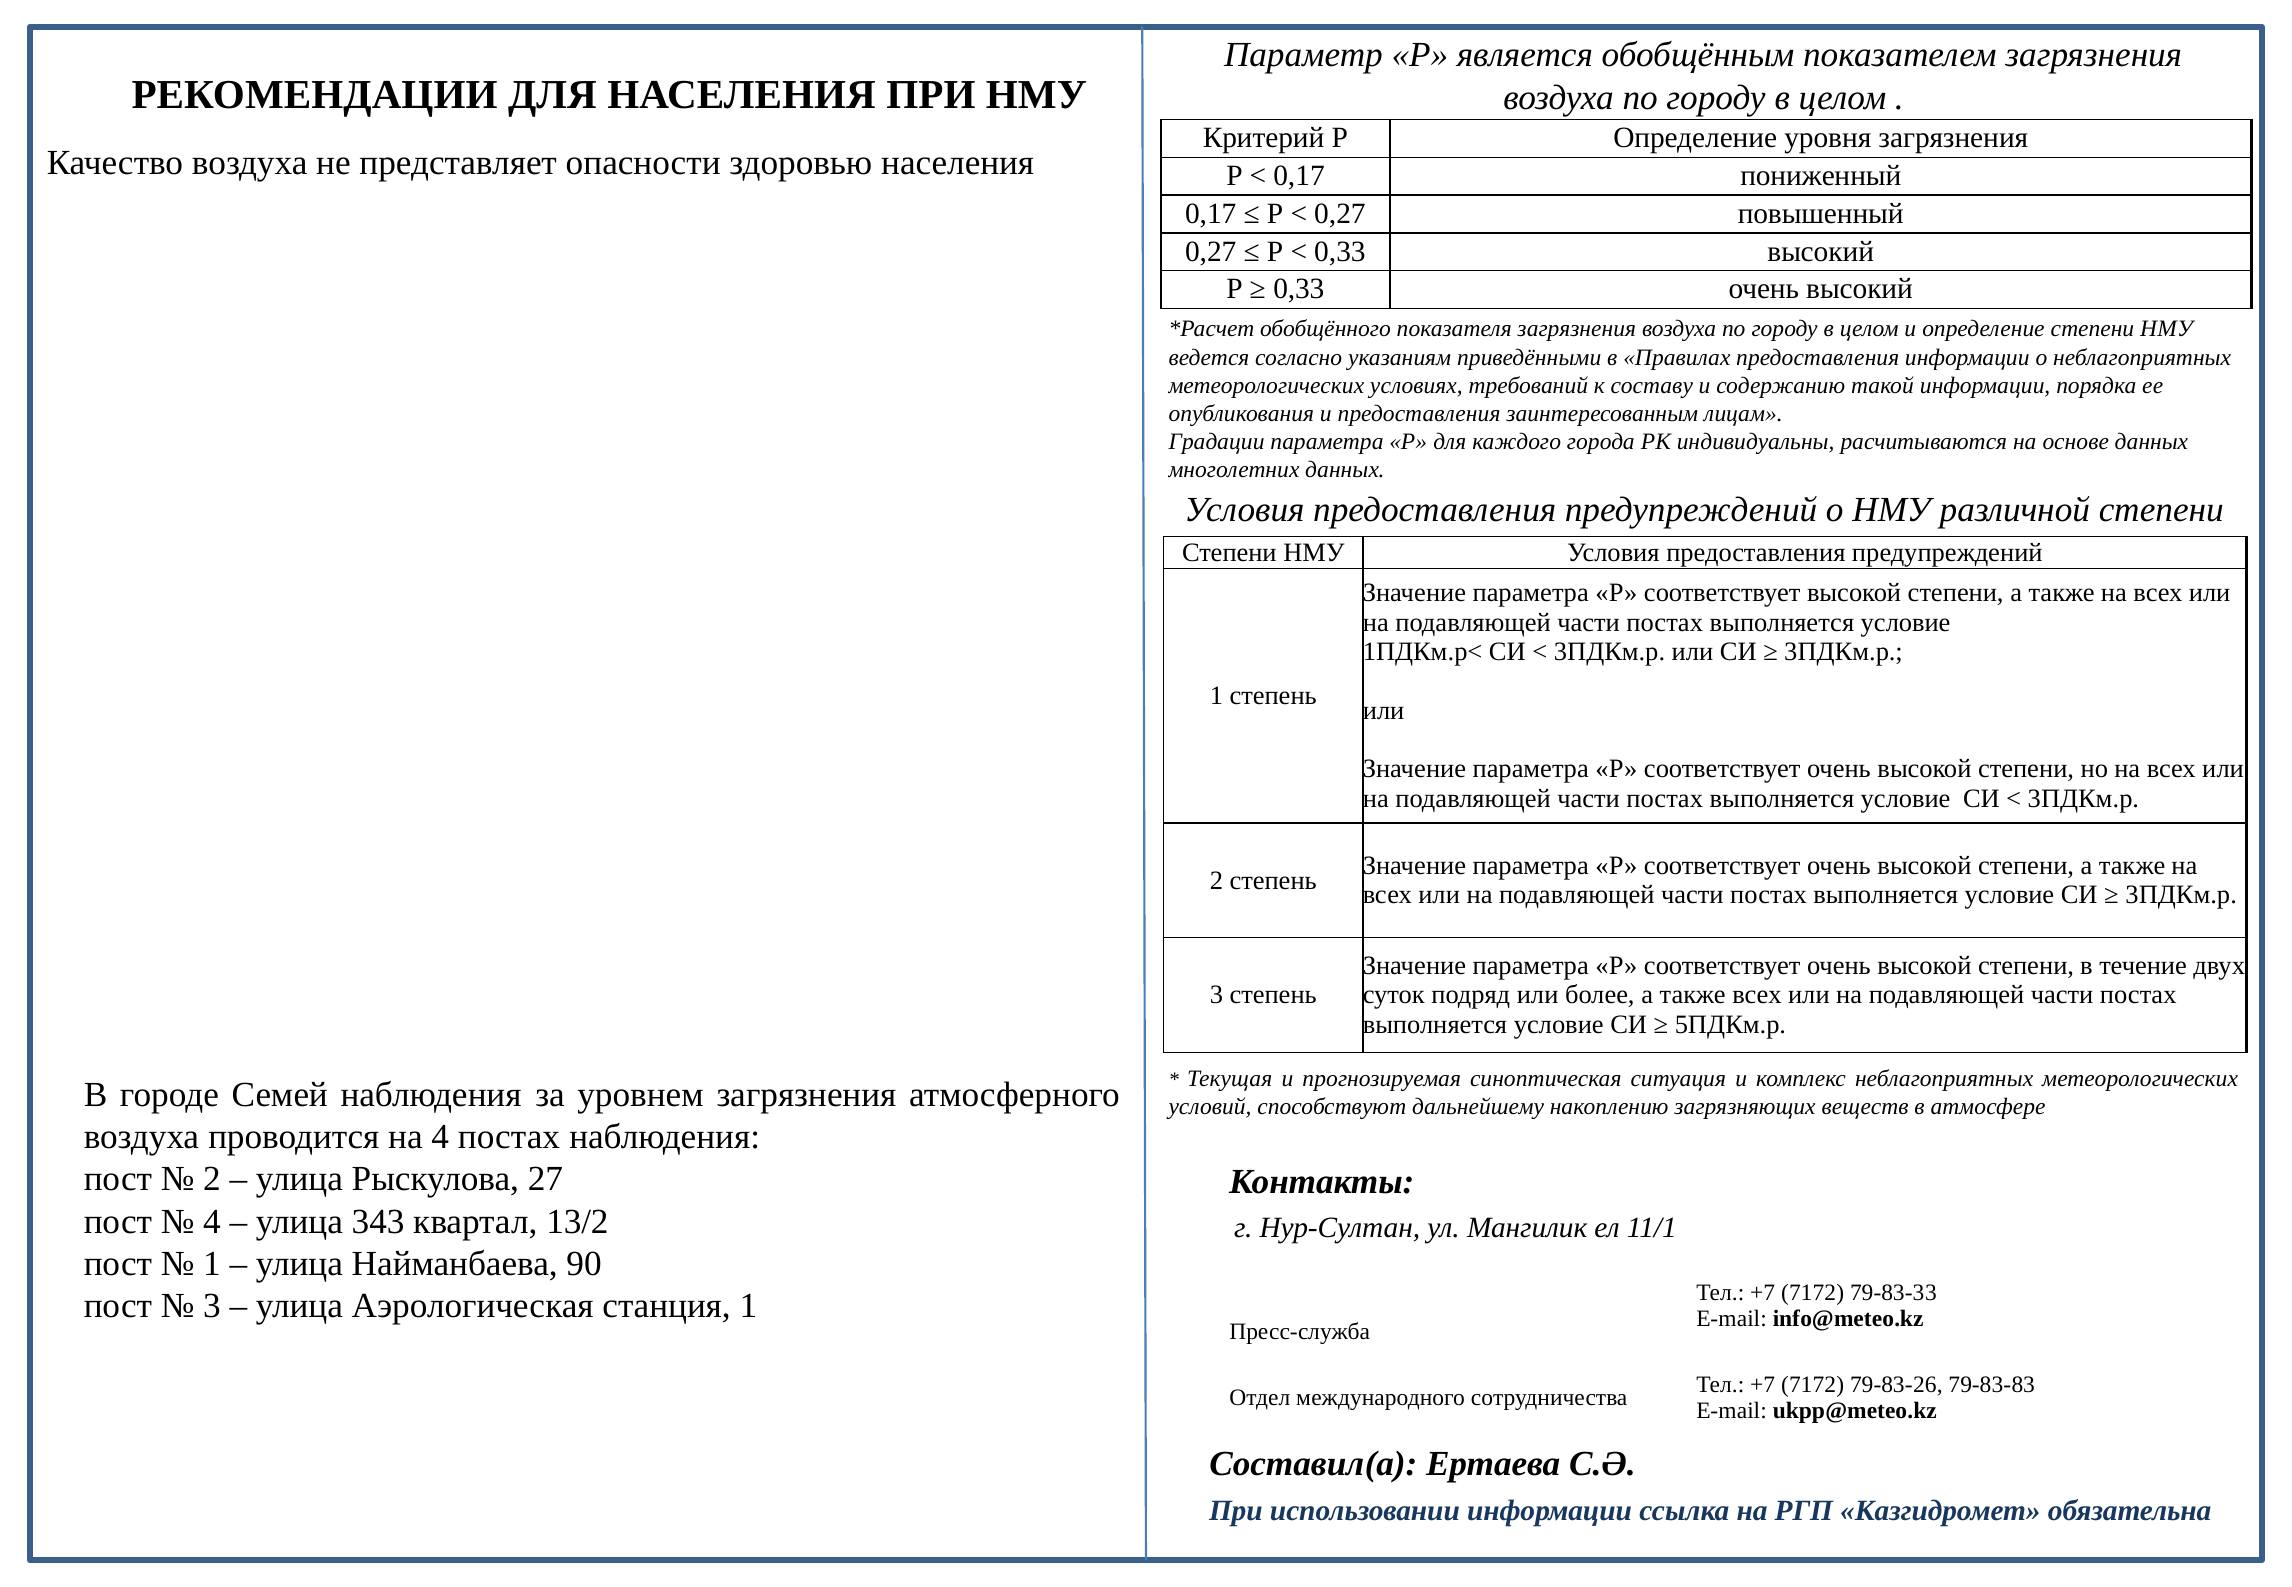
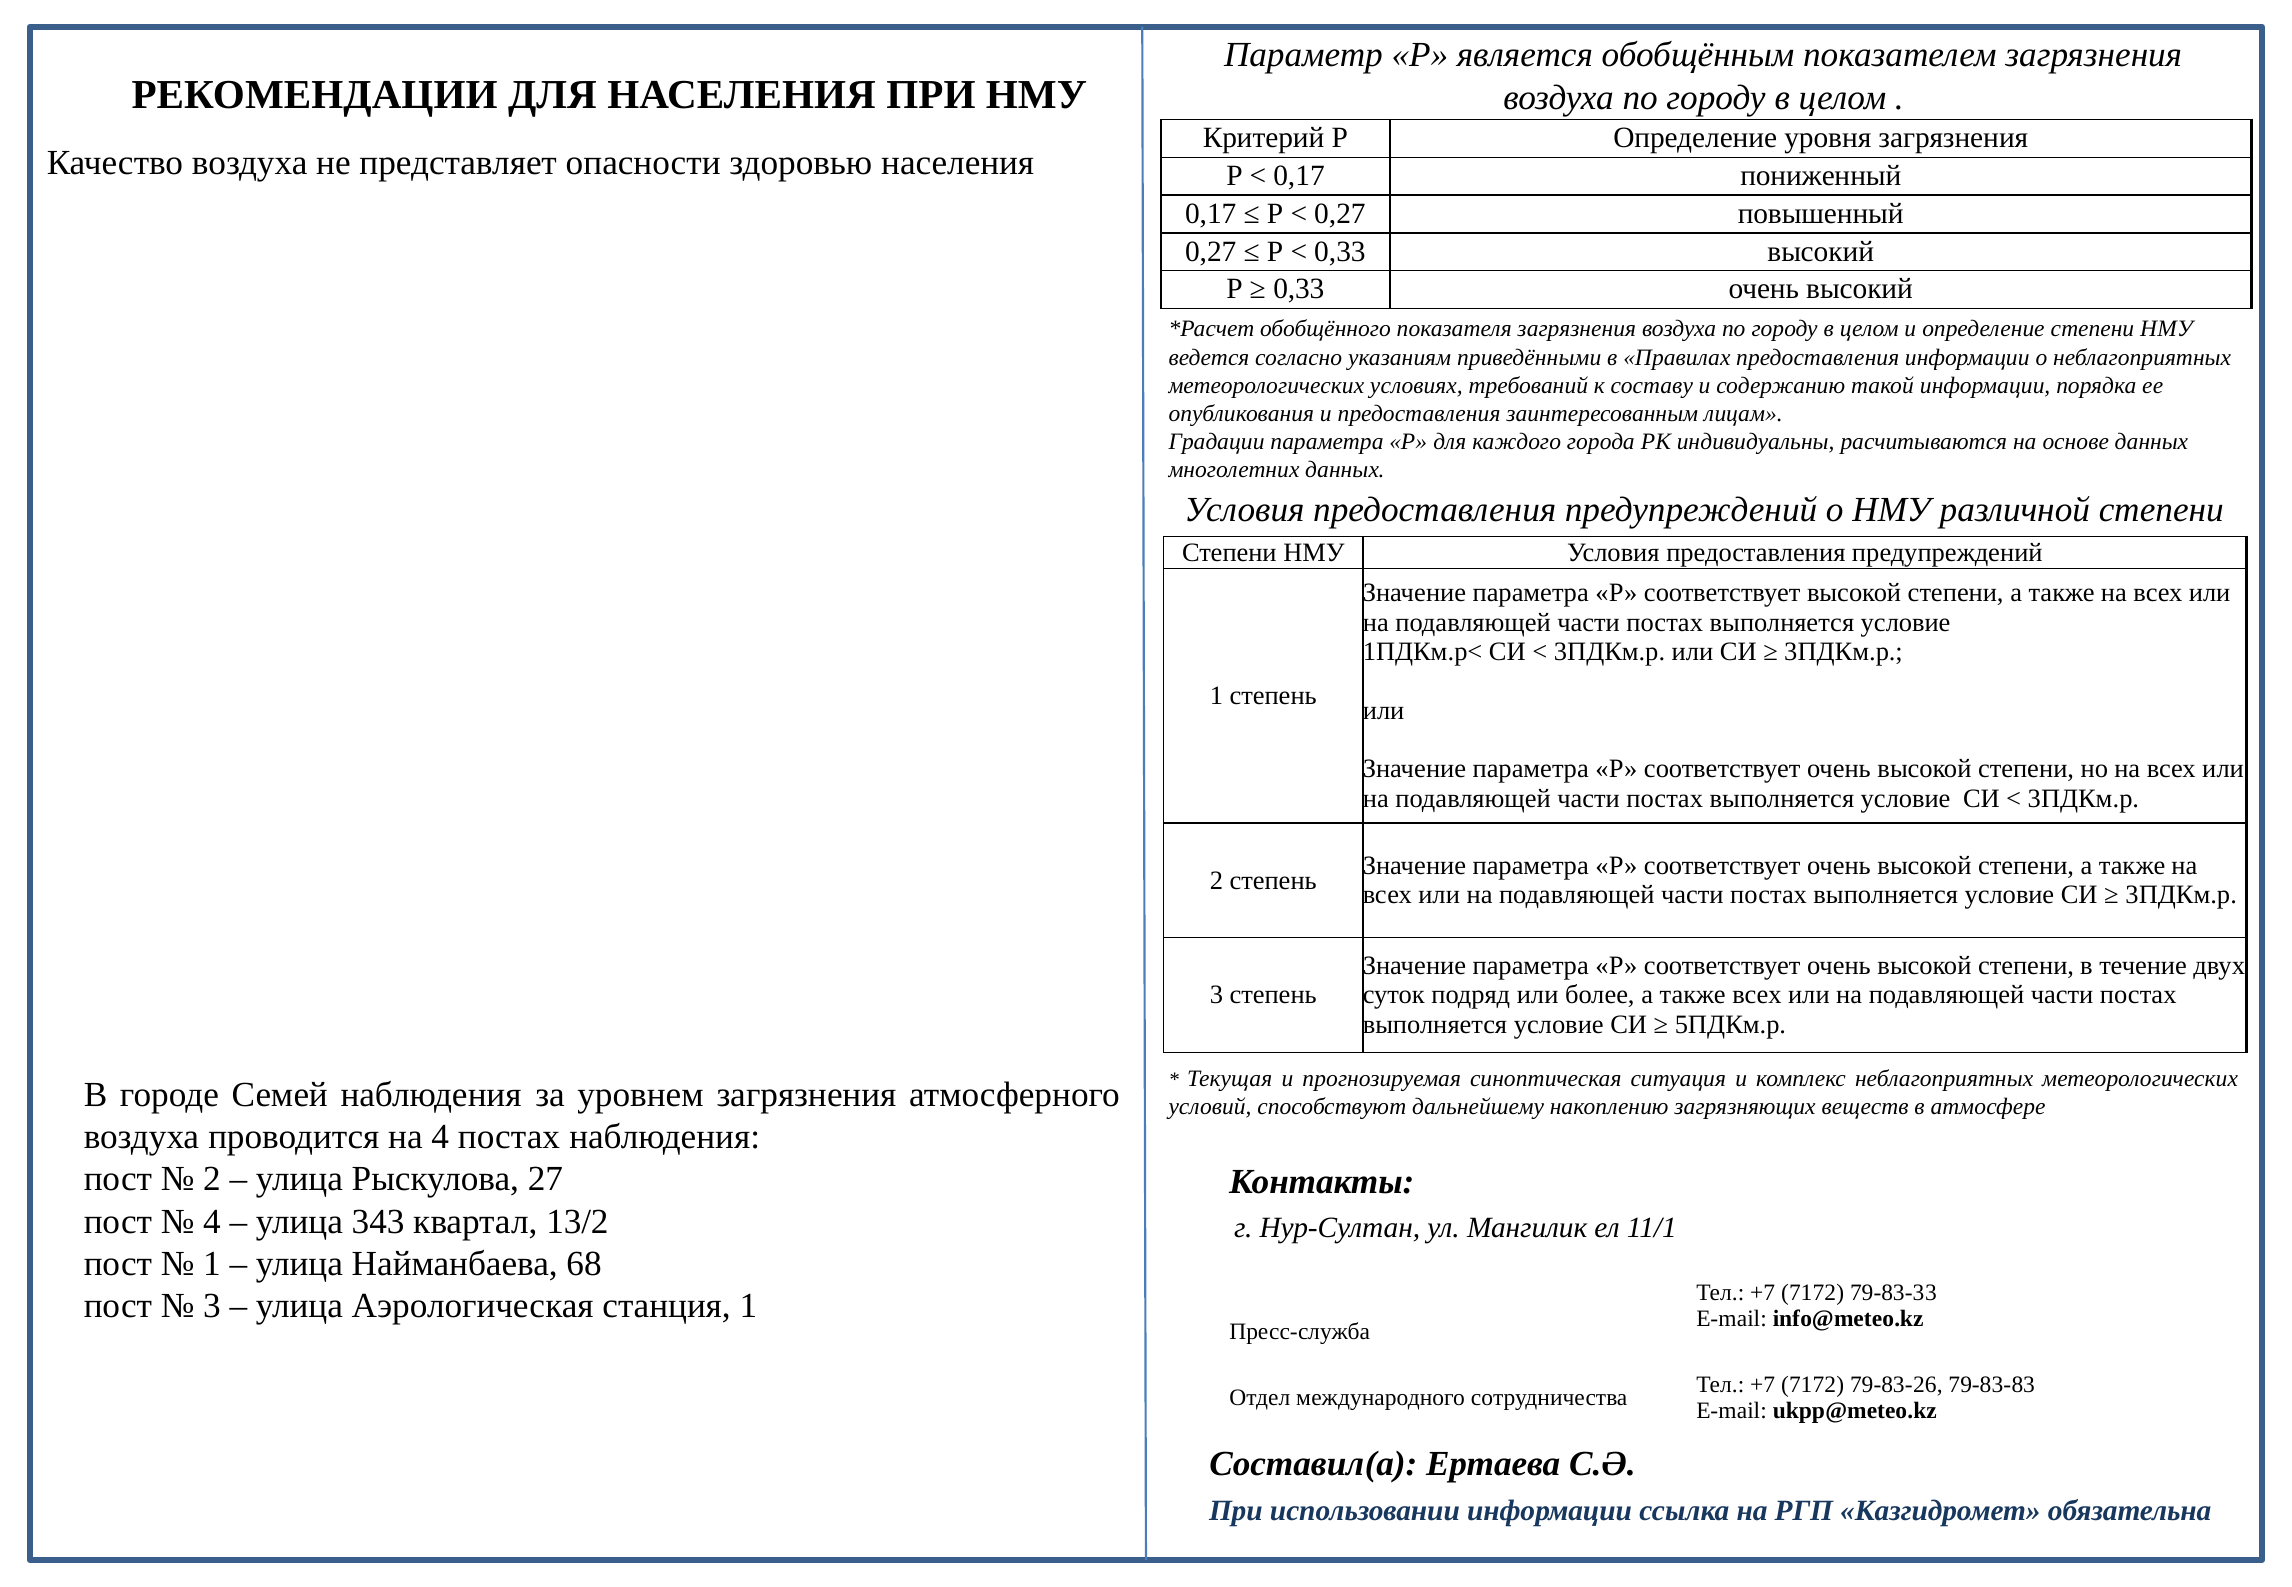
90: 90 -> 68
